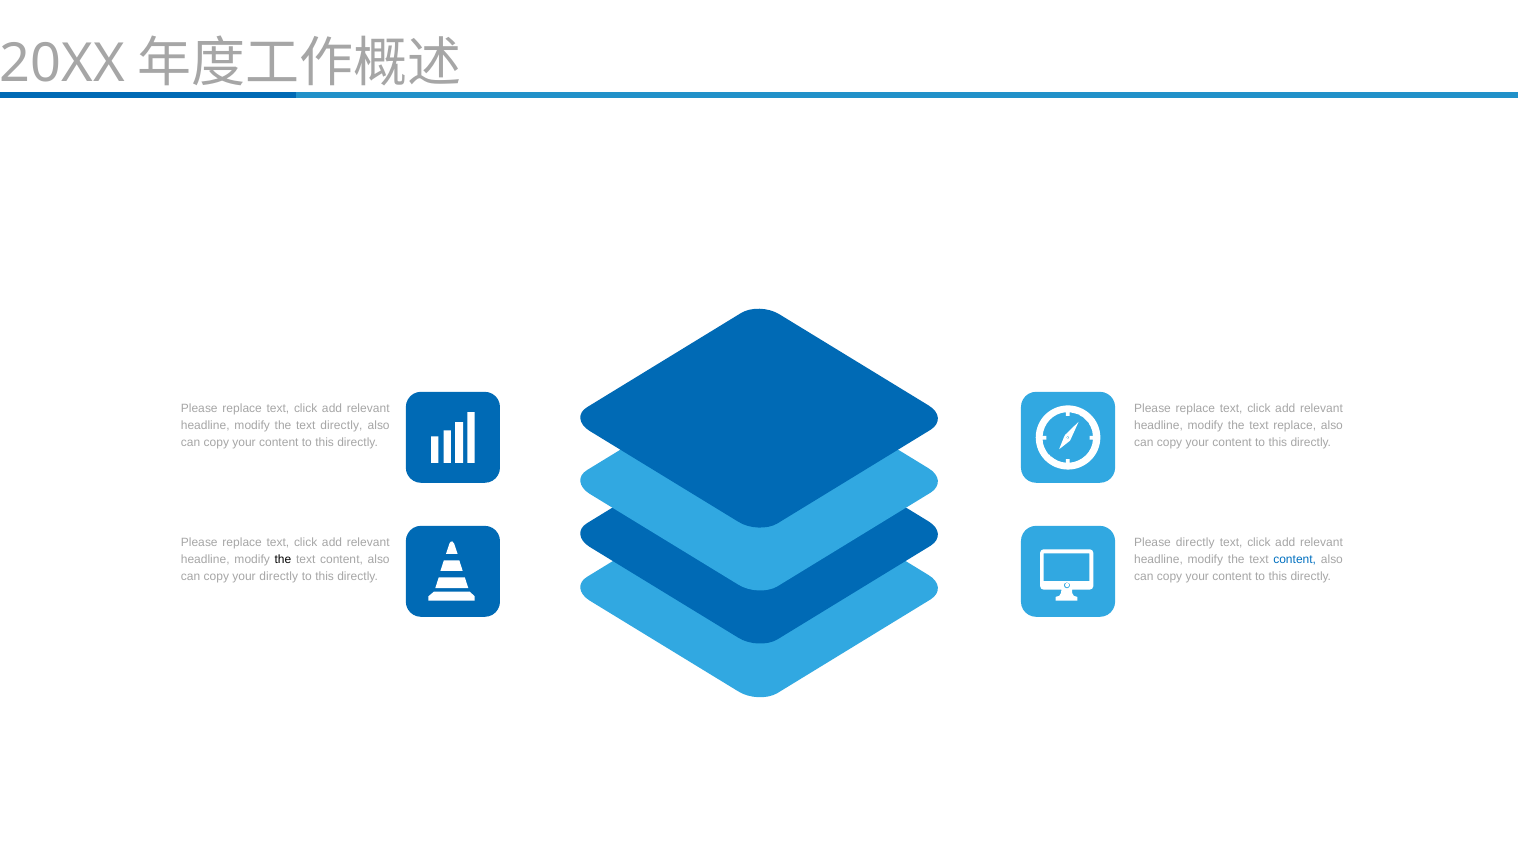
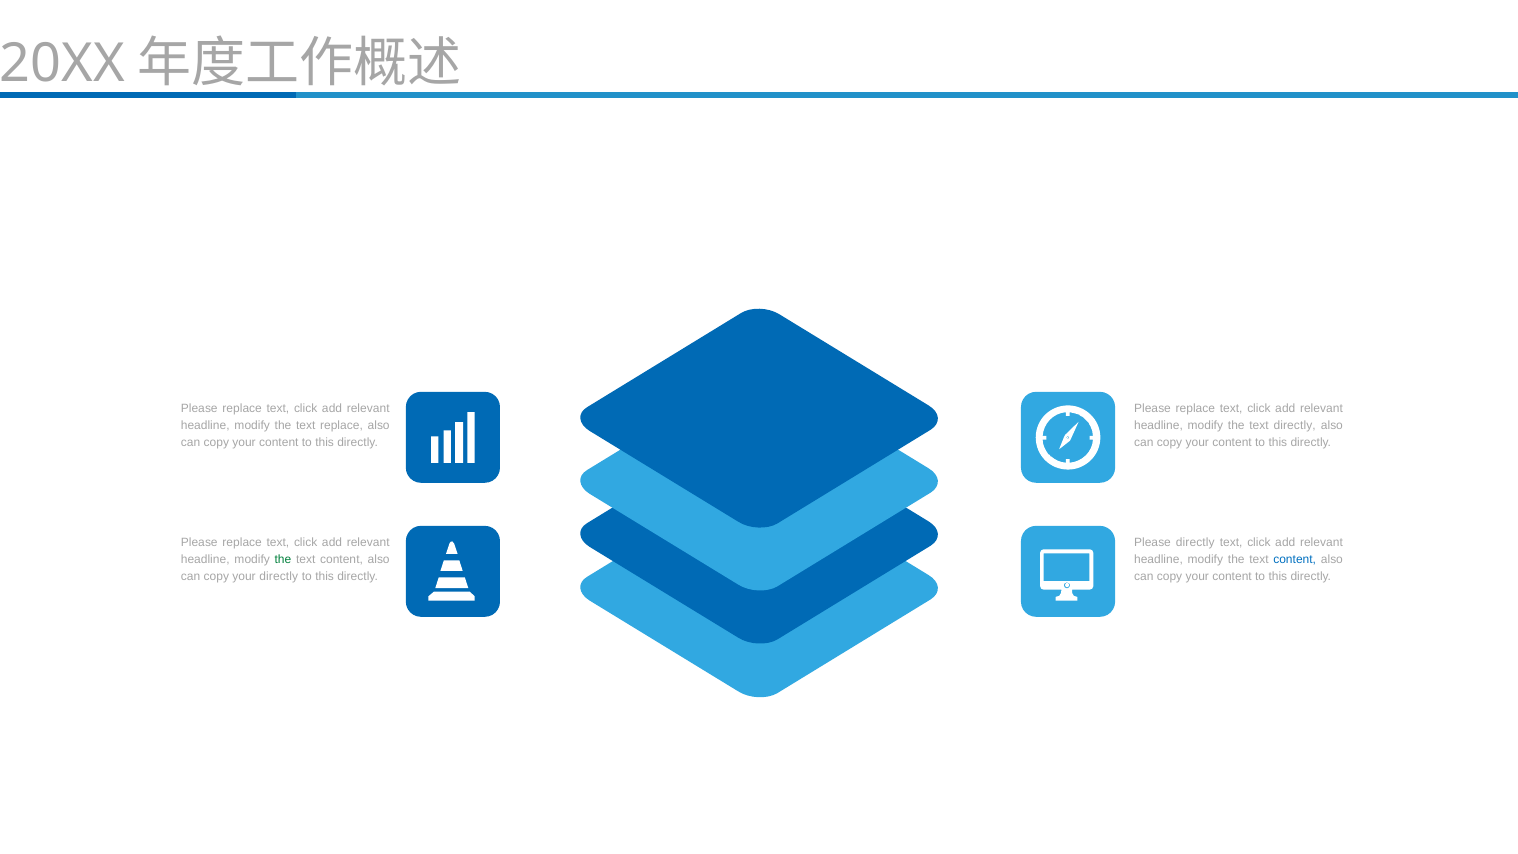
text directly: directly -> replace
text replace: replace -> directly
the at (283, 560) colour: black -> green
